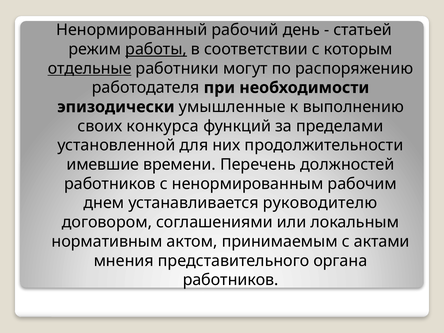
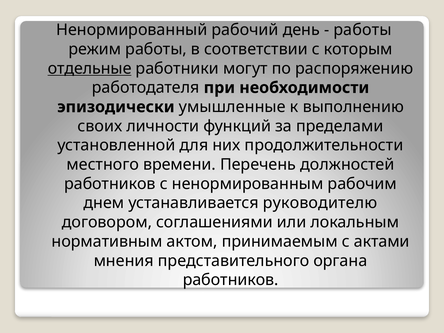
статьей at (363, 30): статьей -> работы
работы at (156, 49) underline: present -> none
конкурса: конкурса -> личности
имевшие: имевшие -> местного
